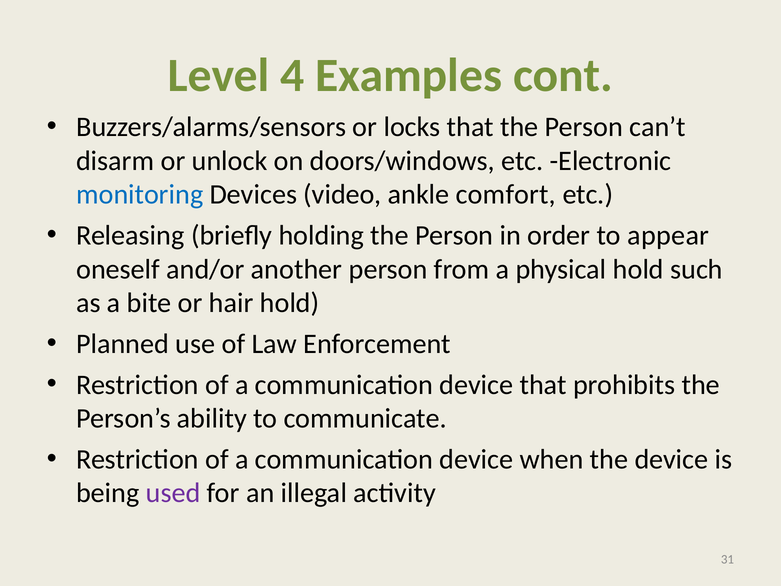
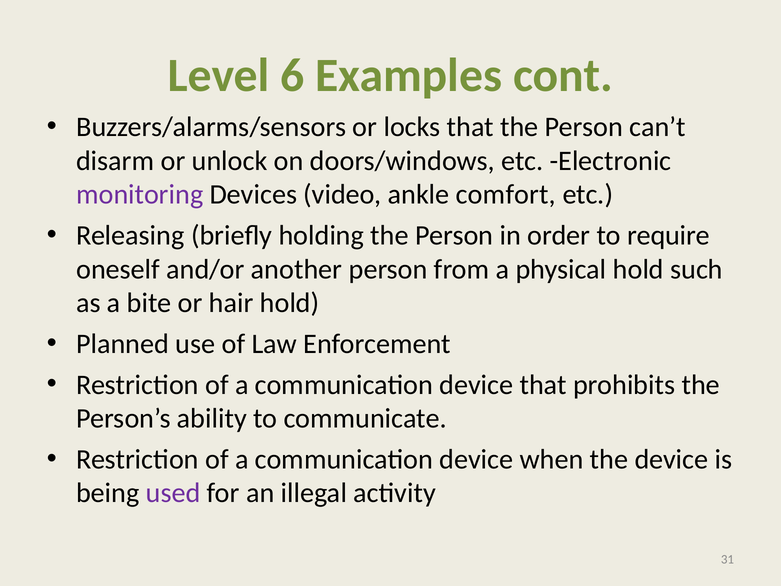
4: 4 -> 6
monitoring colour: blue -> purple
appear: appear -> require
